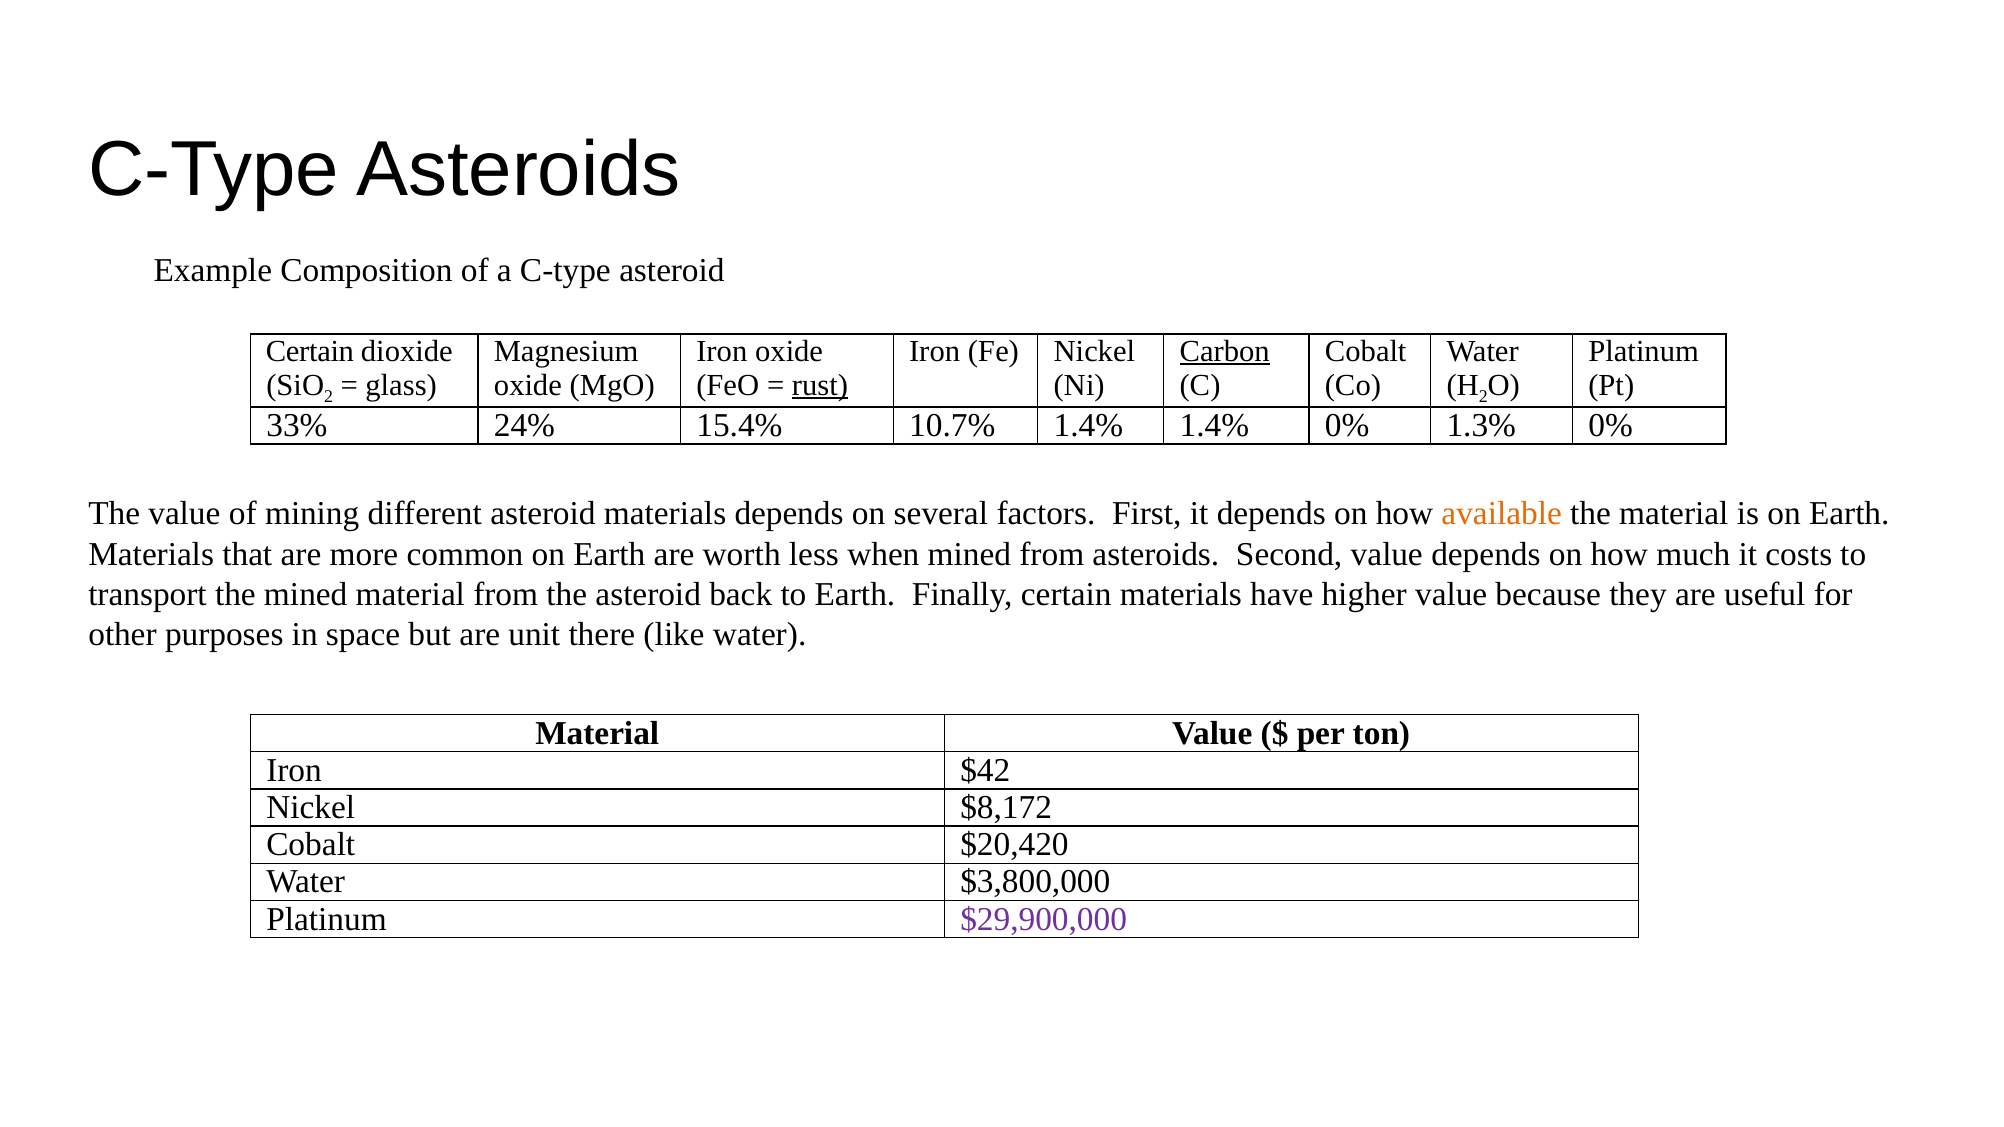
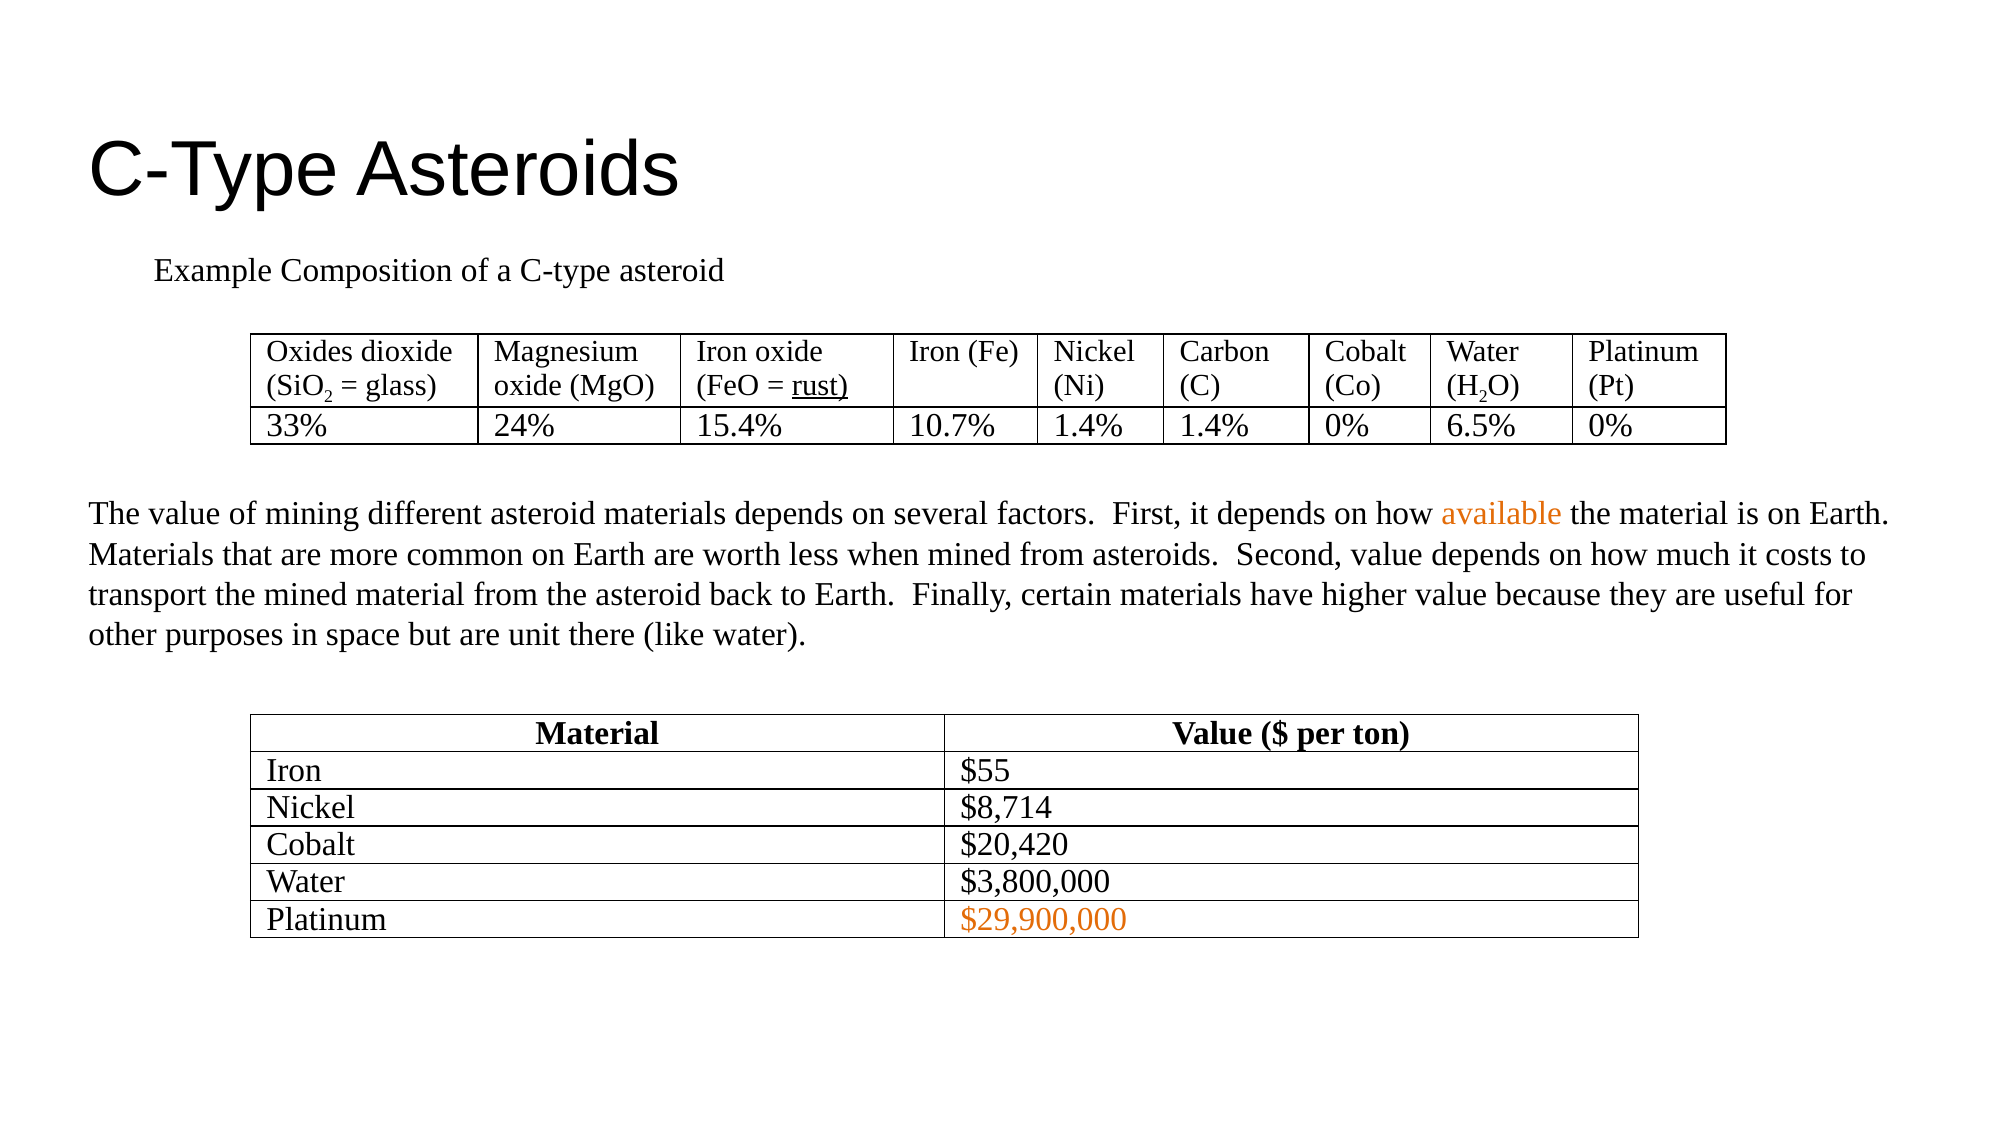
Certain at (310, 351): Certain -> Oxides
Carbon underline: present -> none
1.3%: 1.3% -> 6.5%
$42: $42 -> $55
$8,172: $8,172 -> $8,714
$29,900,000 colour: purple -> orange
